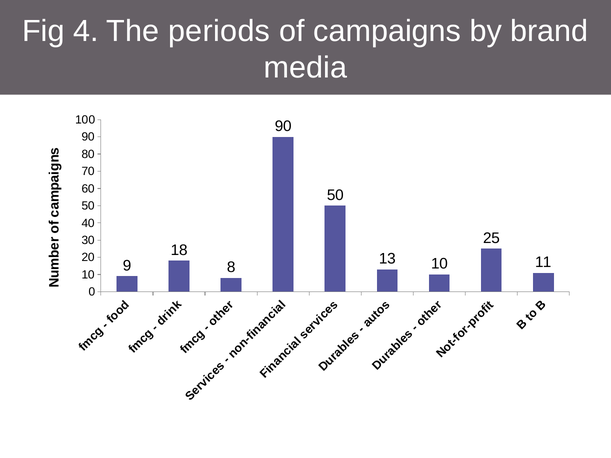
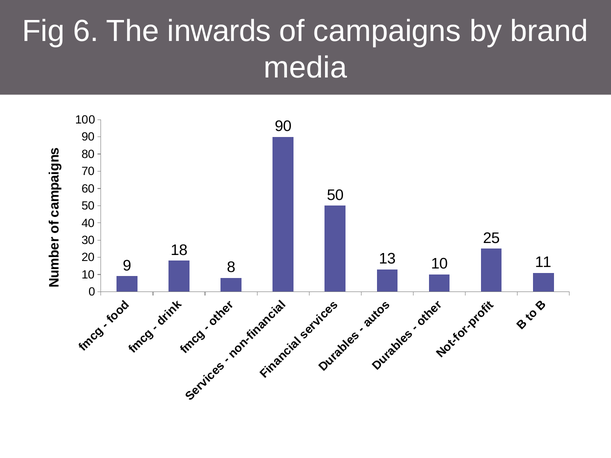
4: 4 -> 6
periods: periods -> inwards
